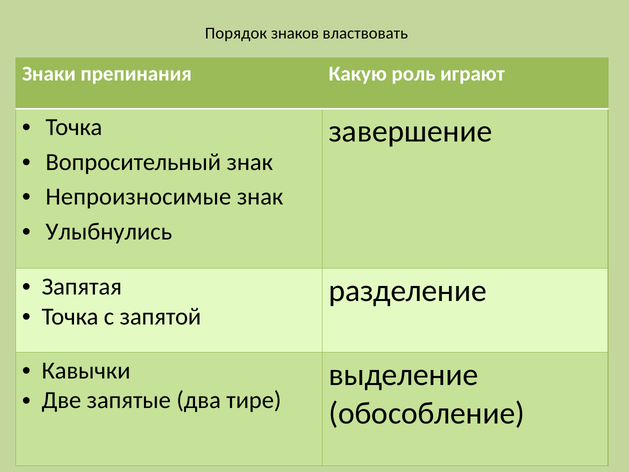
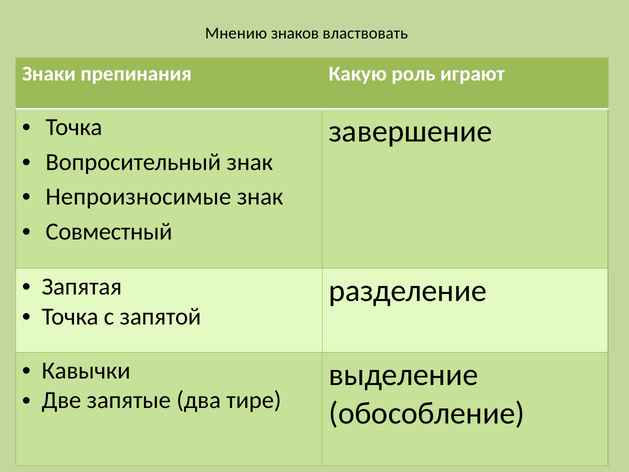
Порядок: Порядок -> Мнению
Улыбнулись: Улыбнулись -> Совместный
